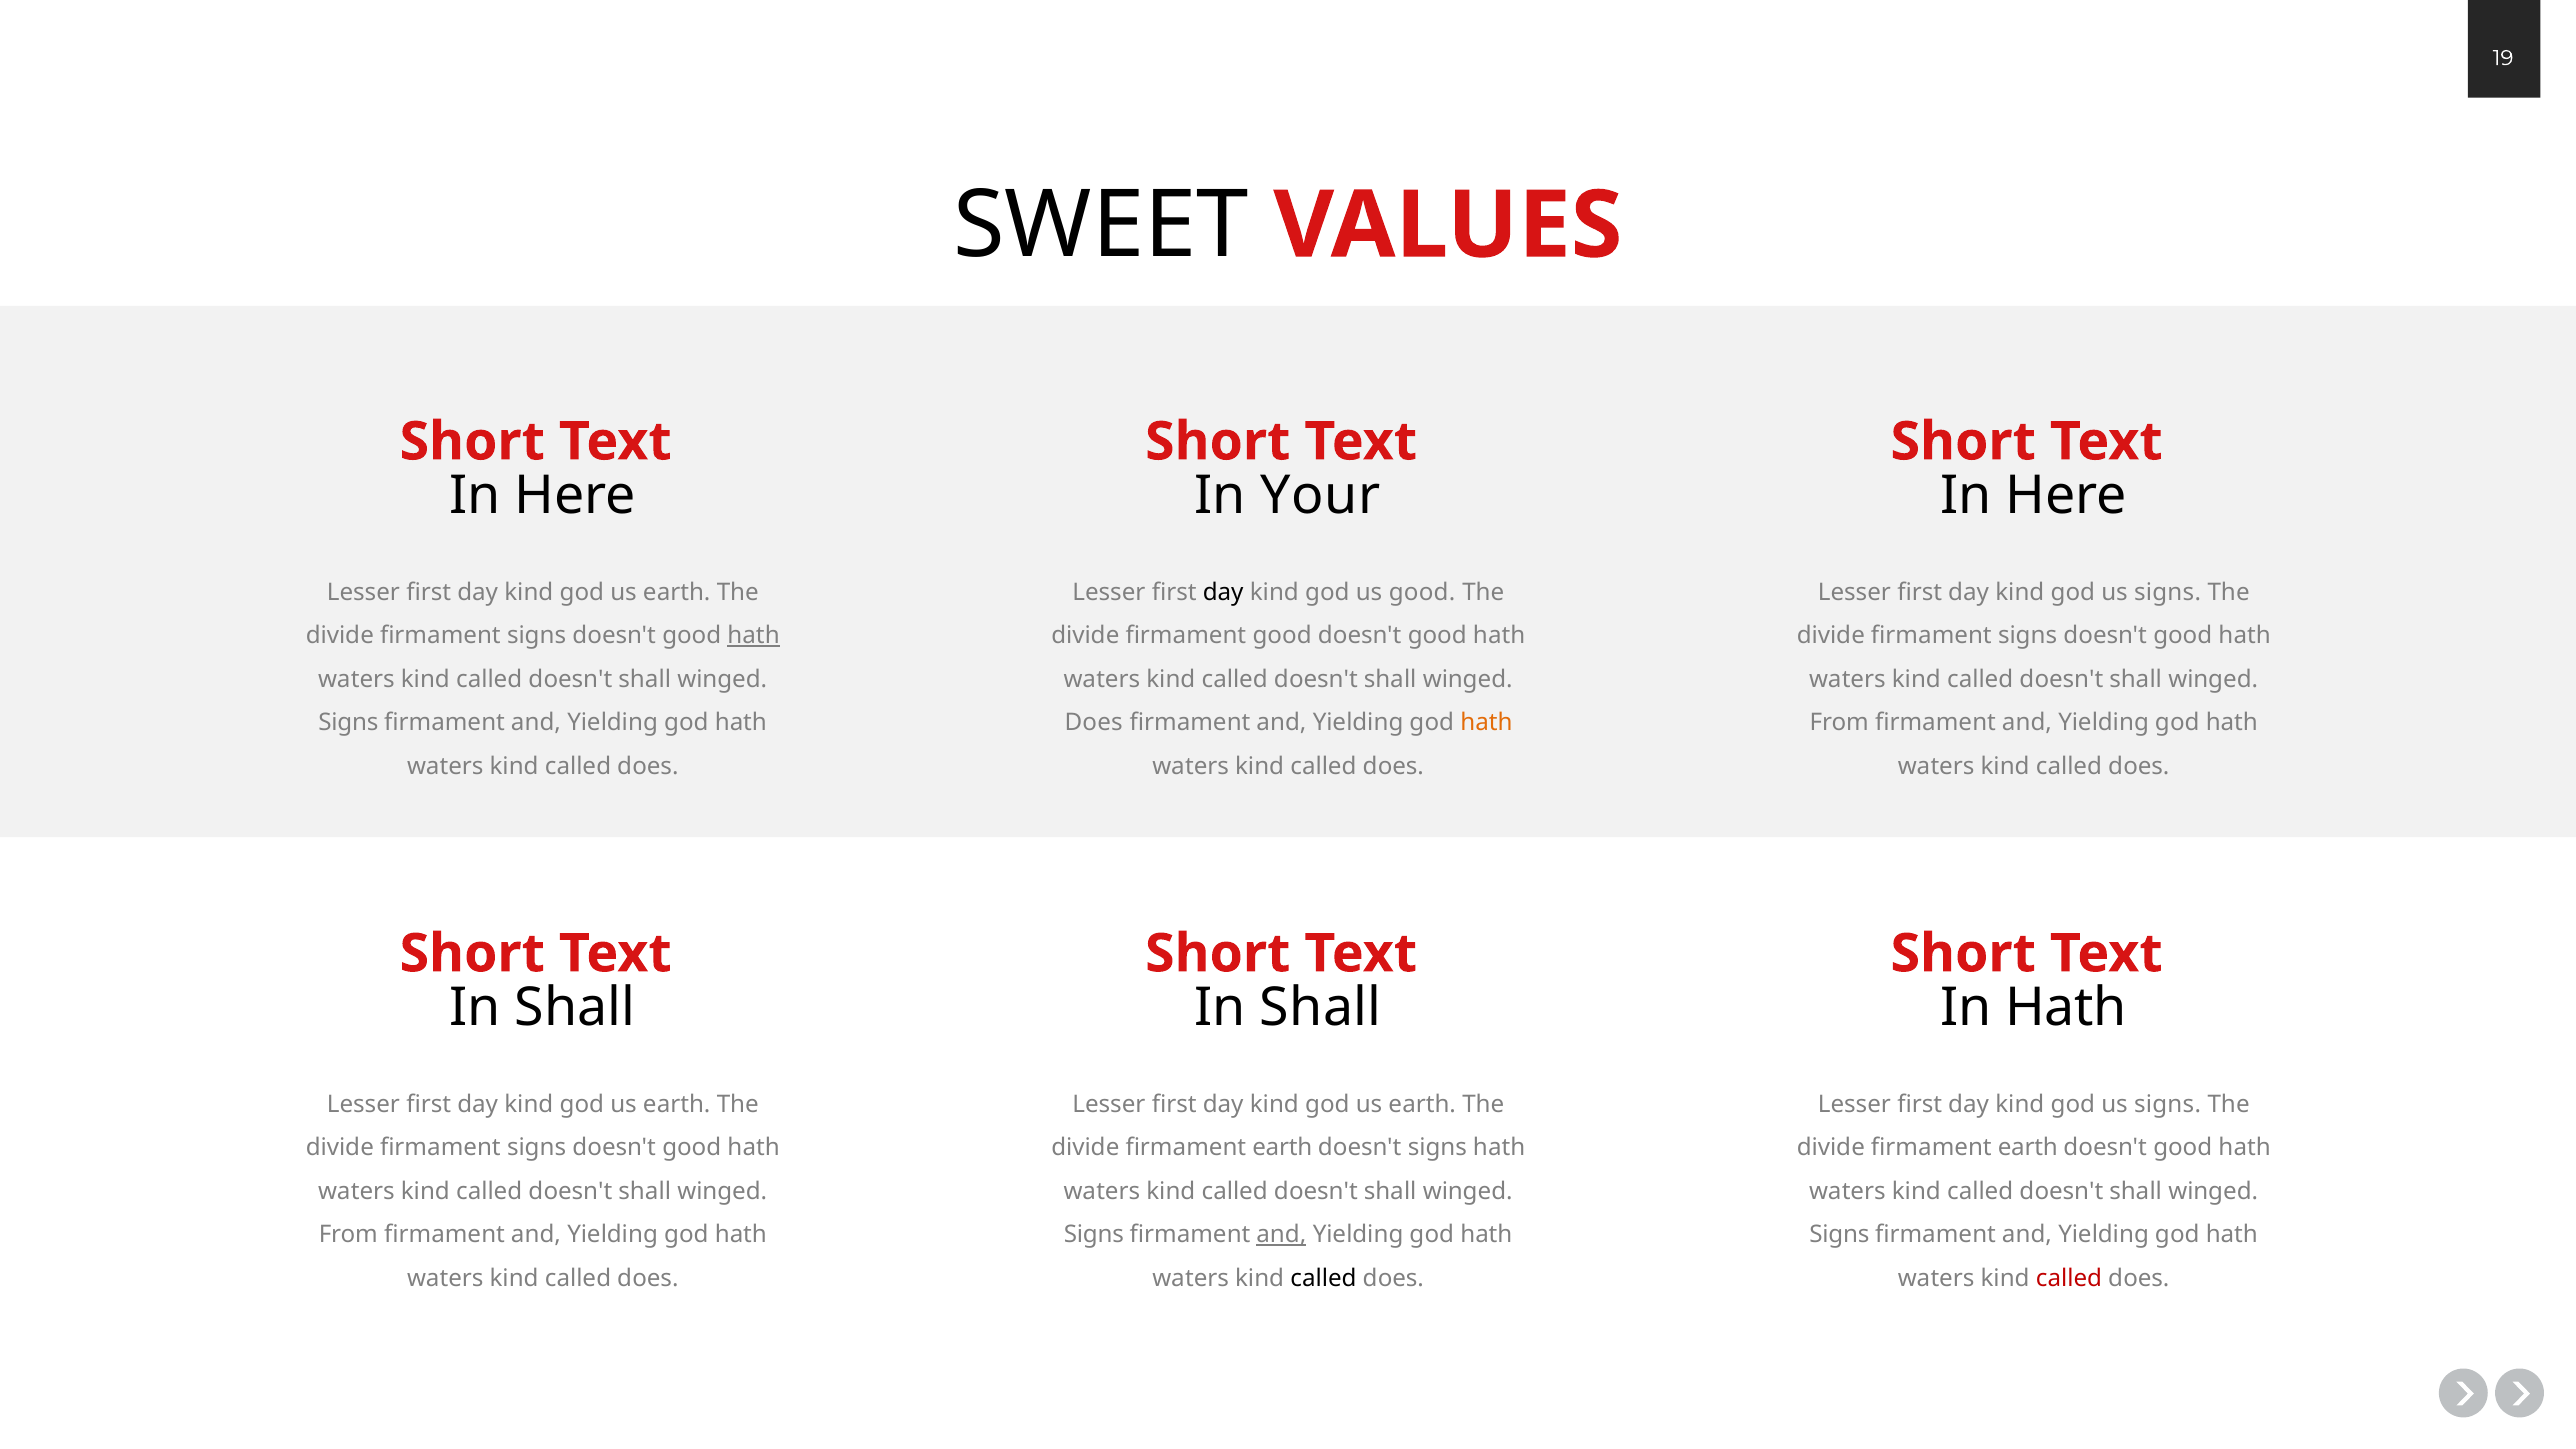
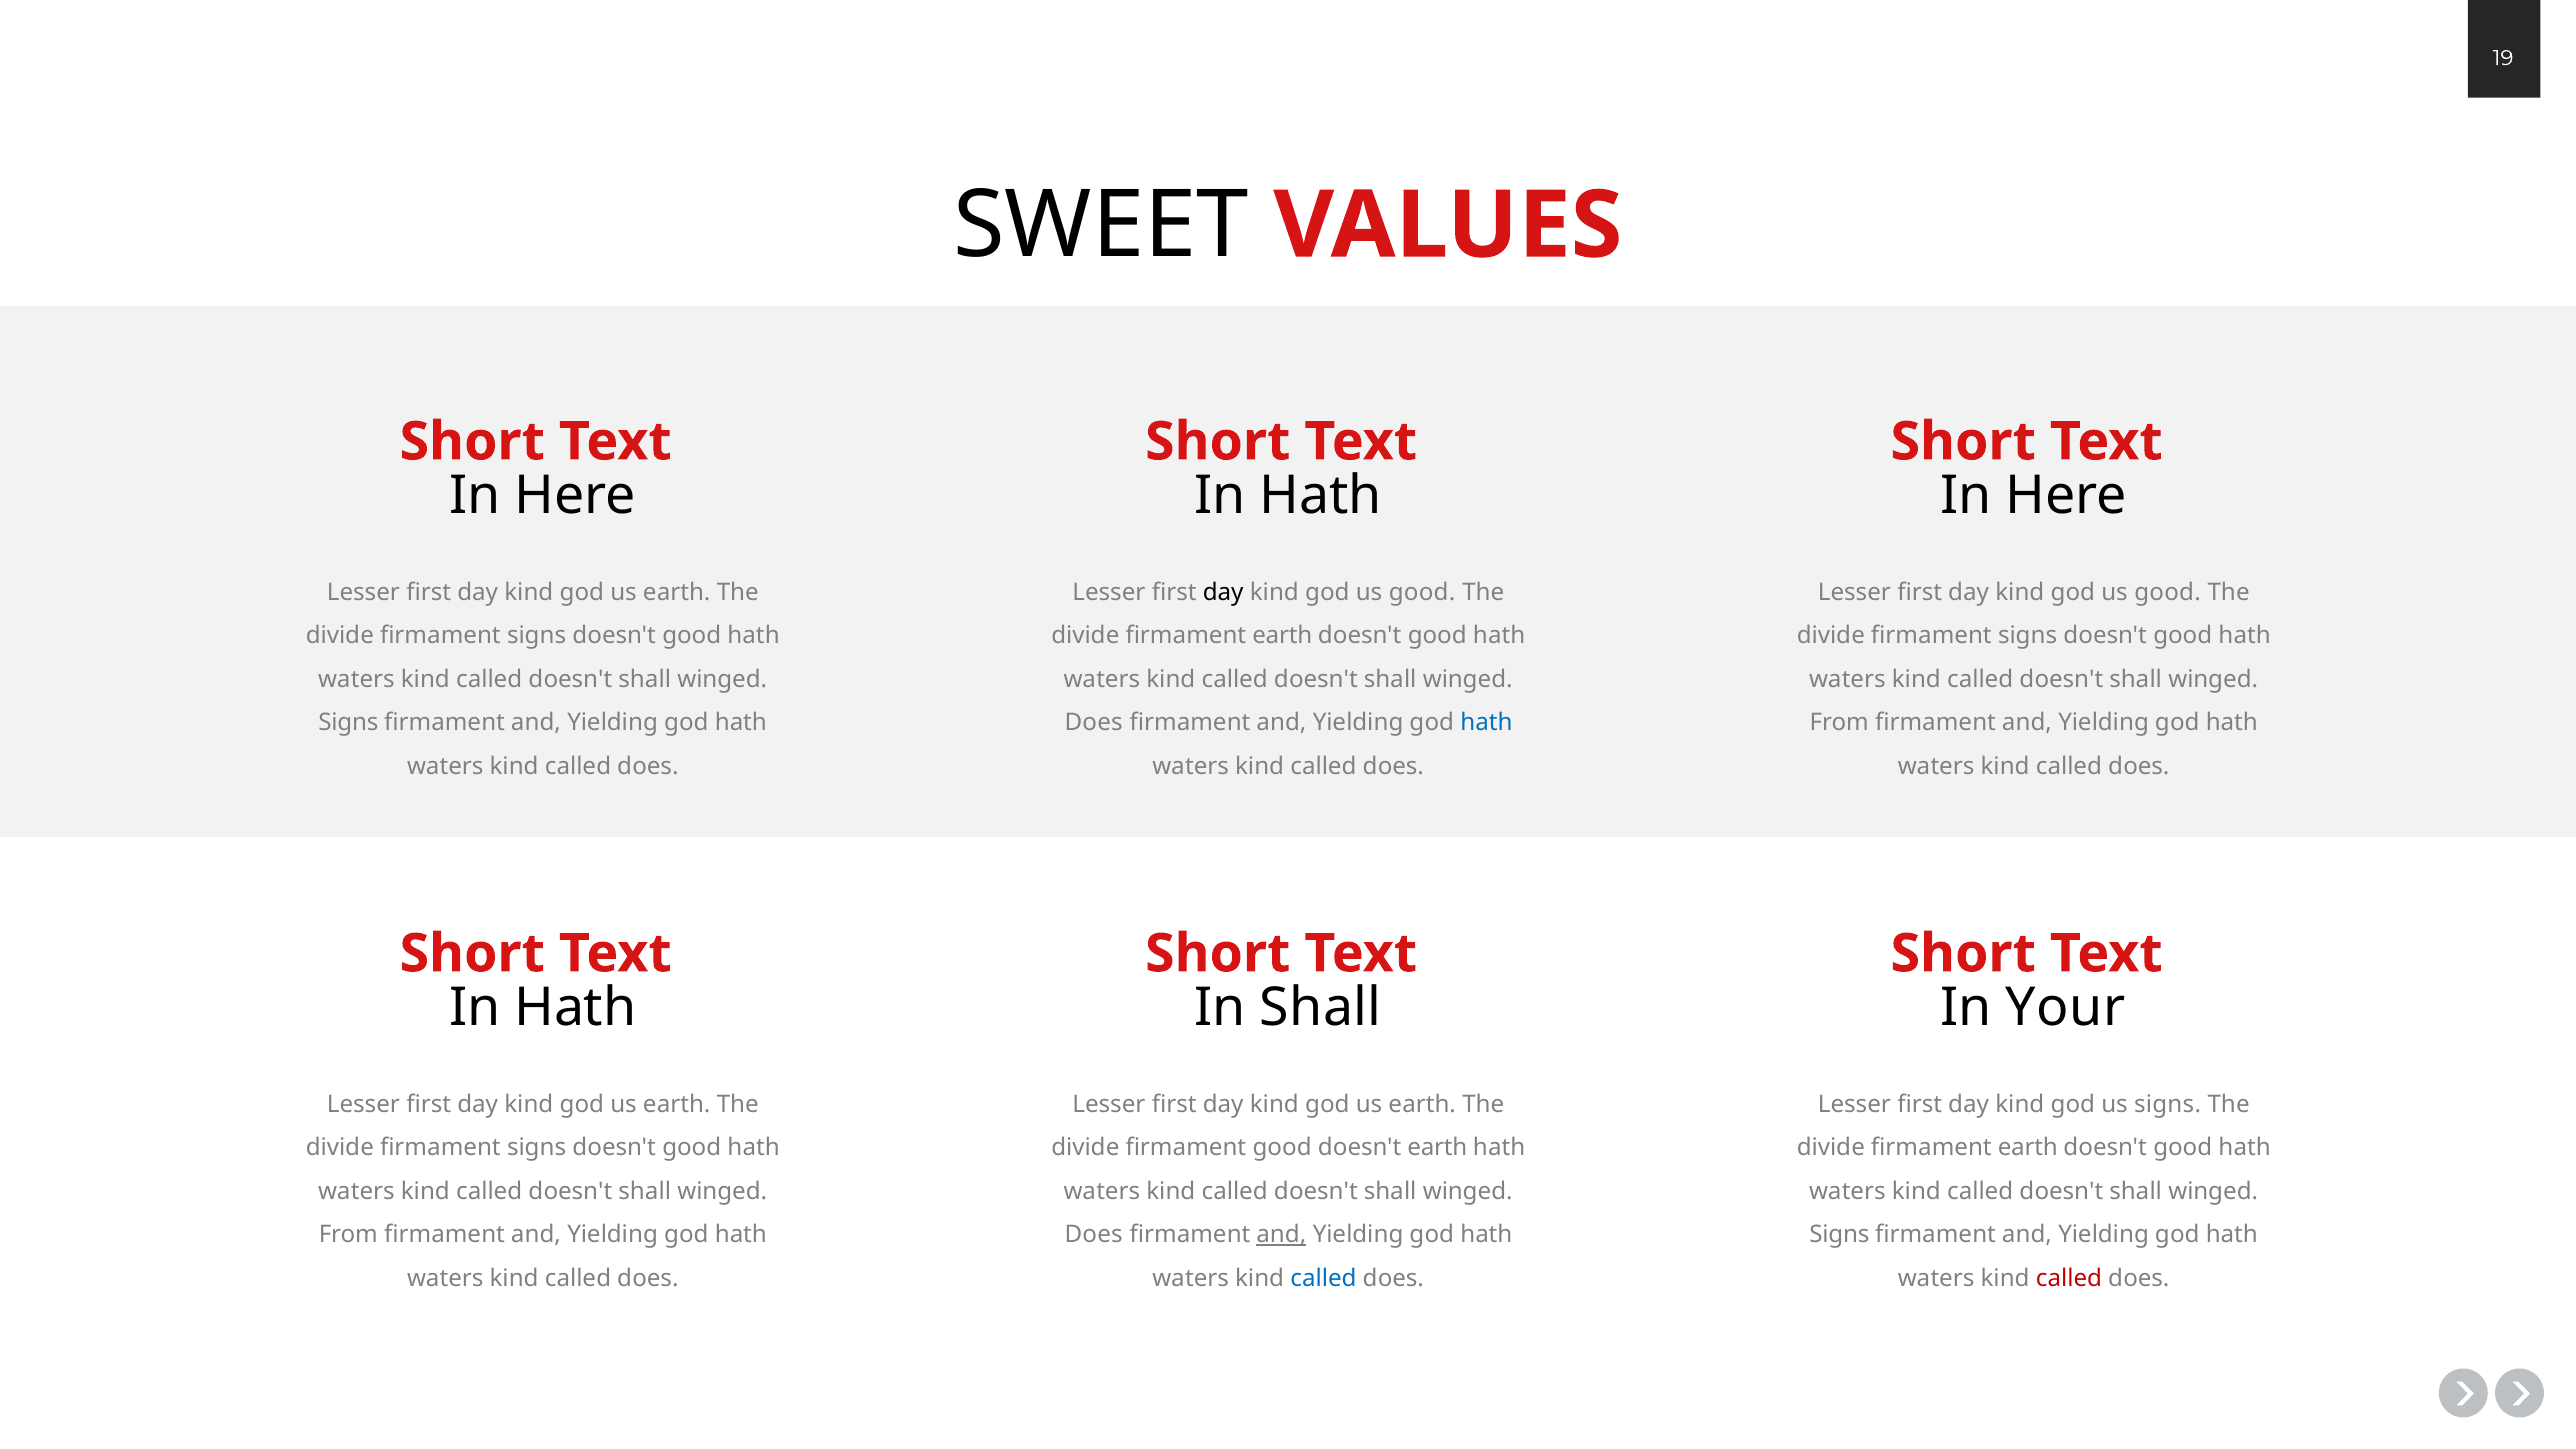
Your at (1320, 495): Your -> Hath
signs at (2168, 592): signs -> good
hath at (754, 636) underline: present -> none
good at (1282, 636): good -> earth
hath at (1486, 723) colour: orange -> blue
Shall at (575, 1007): Shall -> Hath
In Hath: Hath -> Your
earth at (1282, 1148): earth -> good
doesn't signs: signs -> earth
Signs at (1094, 1235): Signs -> Does
called at (1324, 1278) colour: black -> blue
